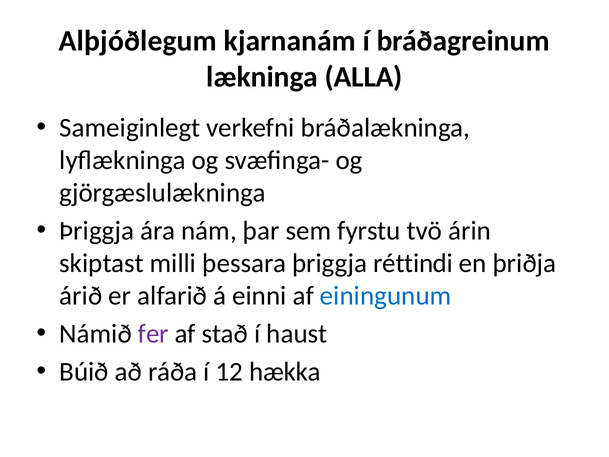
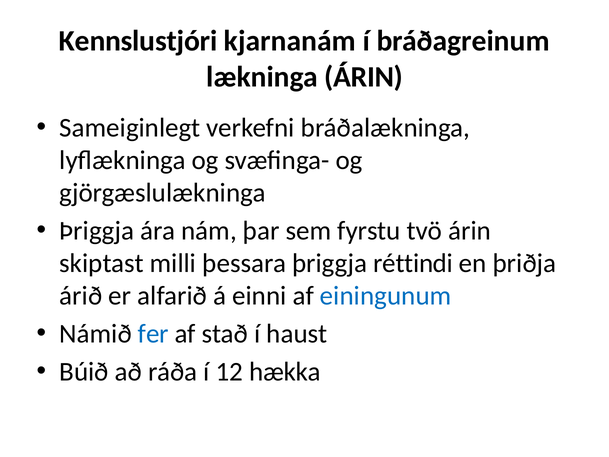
Alþjóðlegum: Alþjóðlegum -> Kennslustjóri
lækninga ALLA: ALLA -> ÁRIN
fer colour: purple -> blue
